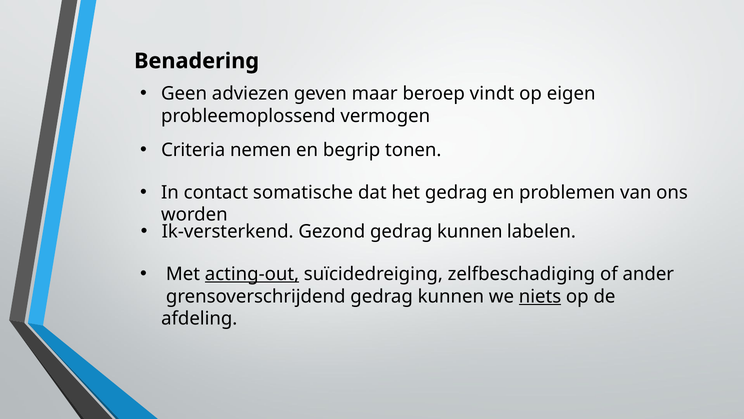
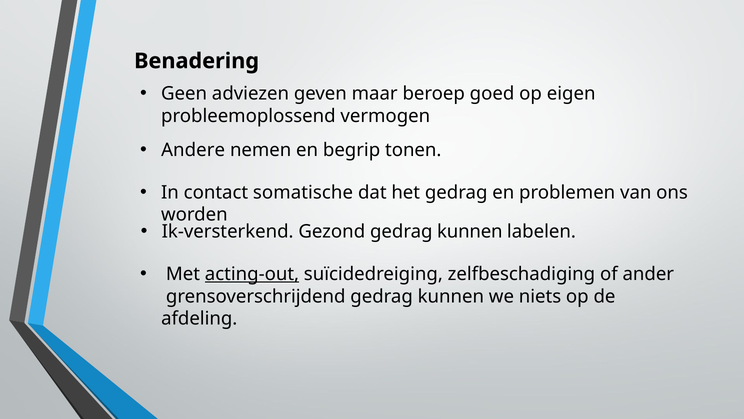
vindt: vindt -> goed
Criteria: Criteria -> Andere
niets underline: present -> none
